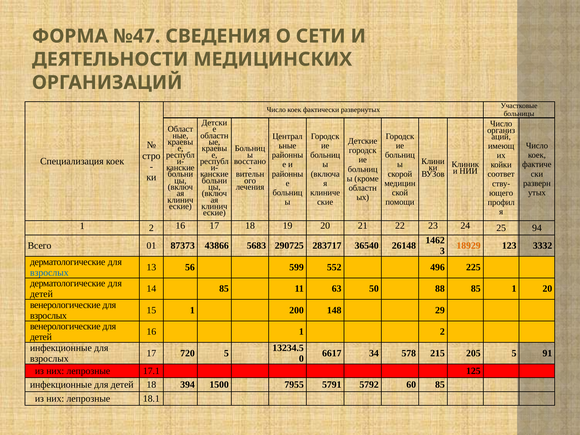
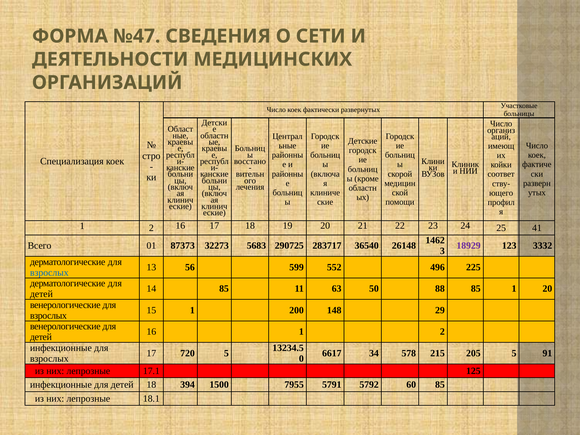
94: 94 -> 41
43866: 43866 -> 32273
18929 colour: orange -> purple
